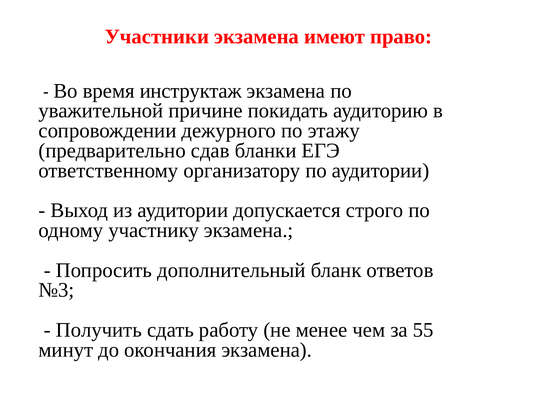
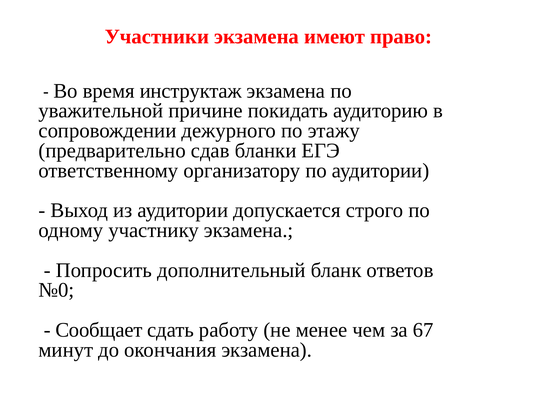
№3: №3 -> №0
Получить: Получить -> Сообщает
55: 55 -> 67
